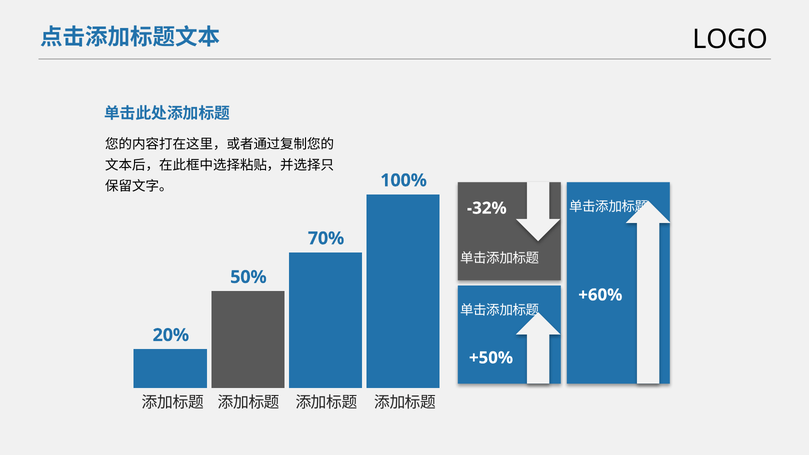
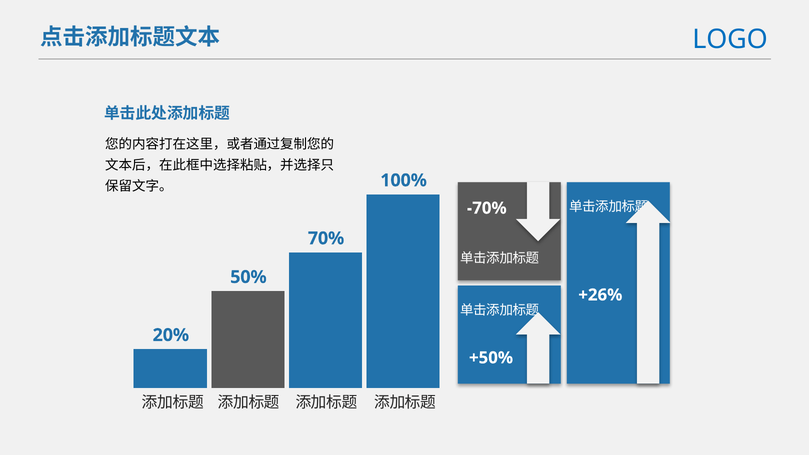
LOGO colour: black -> blue
-32%: -32% -> -70%
+60%: +60% -> +26%
